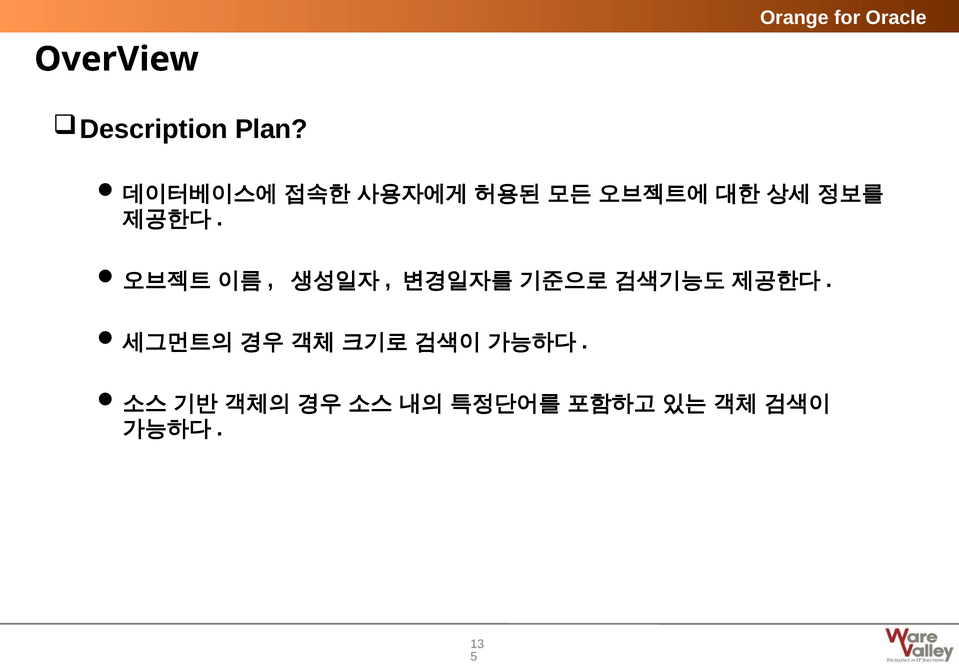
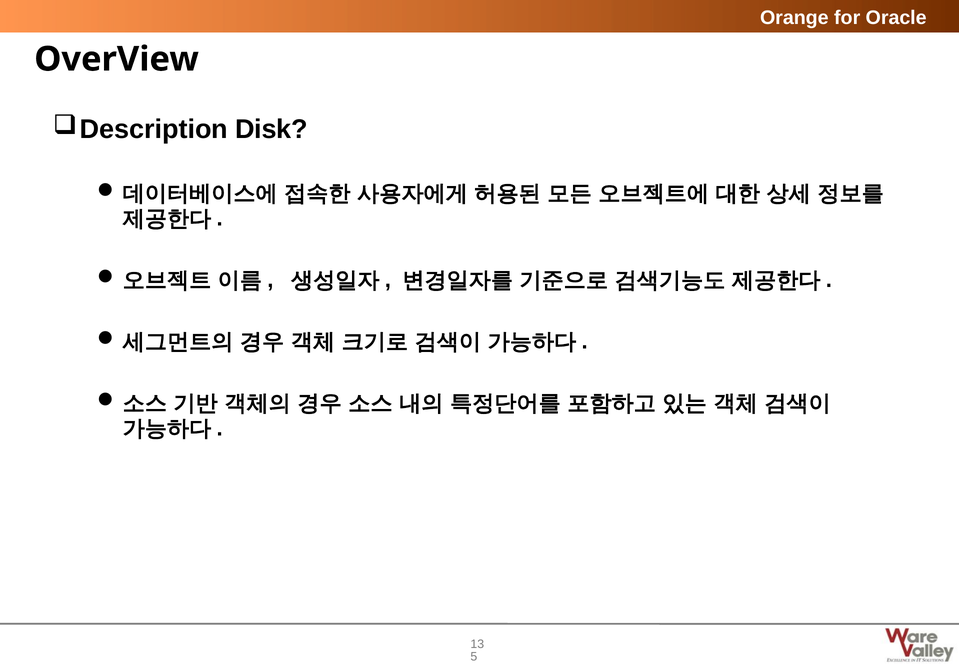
Plan: Plan -> Disk
